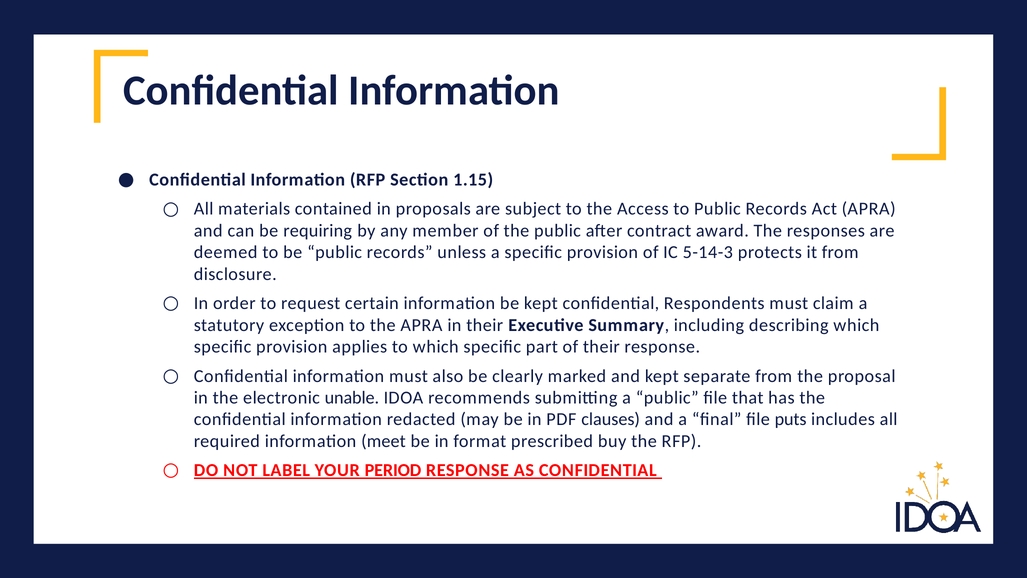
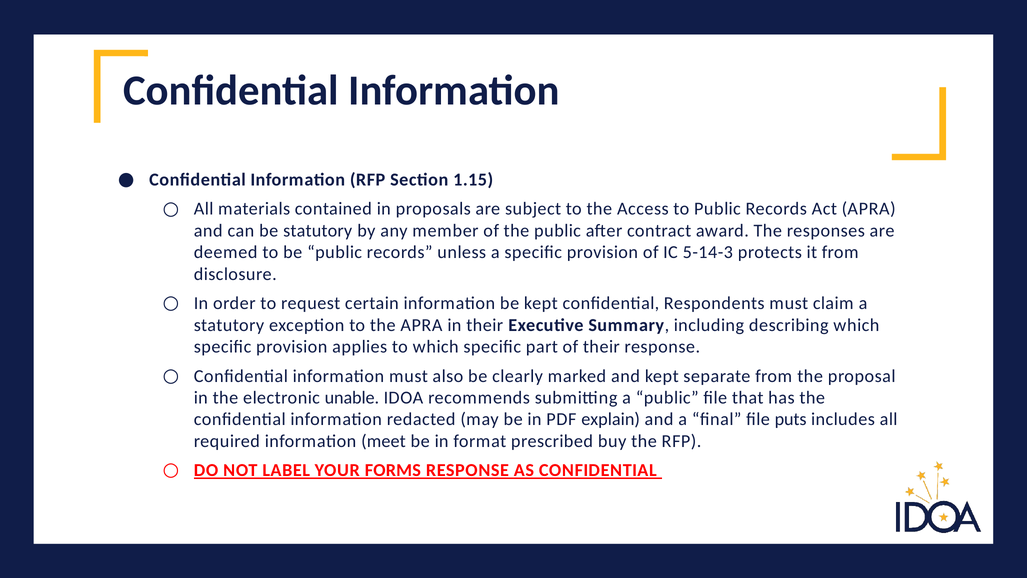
be requiring: requiring -> statutory
clauses: clauses -> explain
PERIOD: PERIOD -> FORMS
